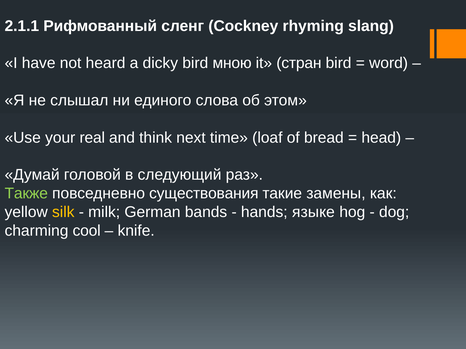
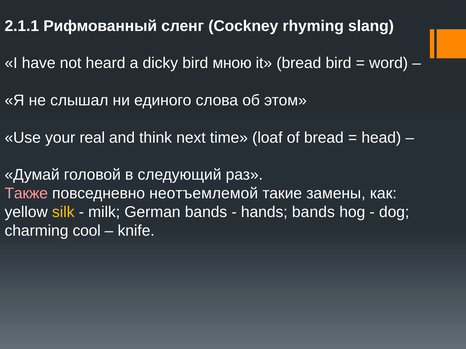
it стран: стран -> bread
Также colour: light green -> pink
существования: существования -> неотъемлемой
hands языке: языке -> bands
